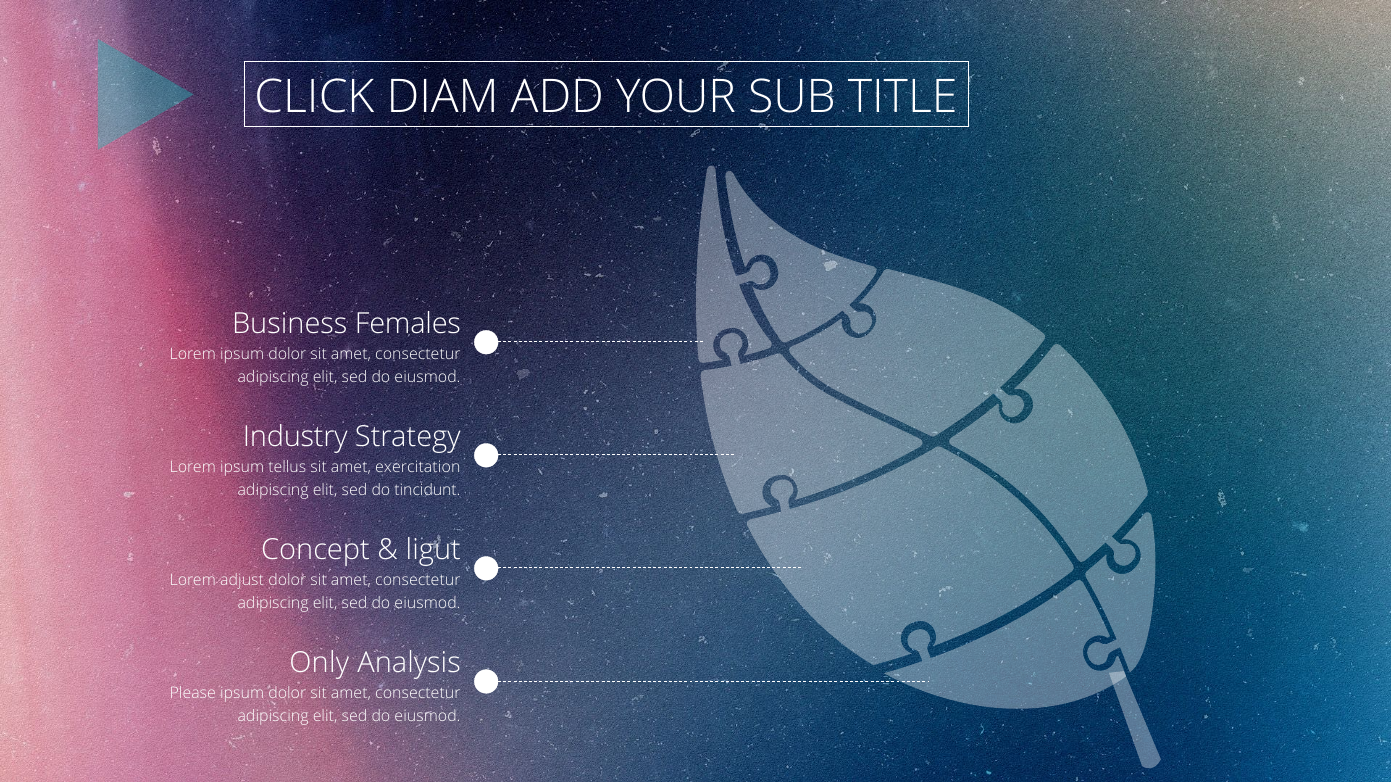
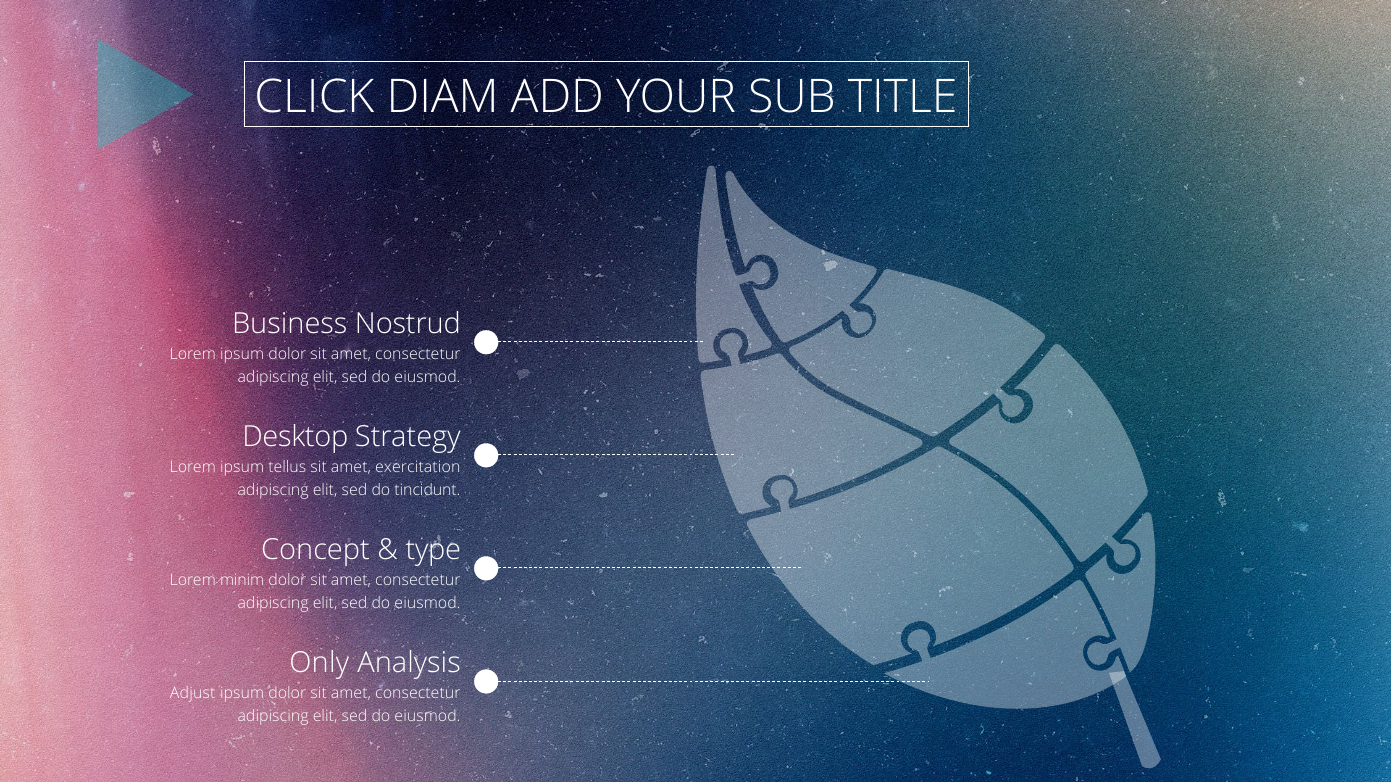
Females: Females -> Nostrud
Industry: Industry -> Desktop
ligut: ligut -> type
adjust: adjust -> minim
Please: Please -> Adjust
